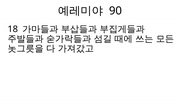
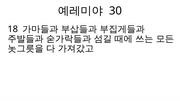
90: 90 -> 30
